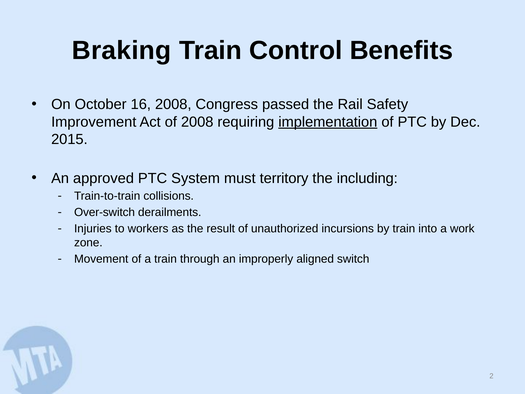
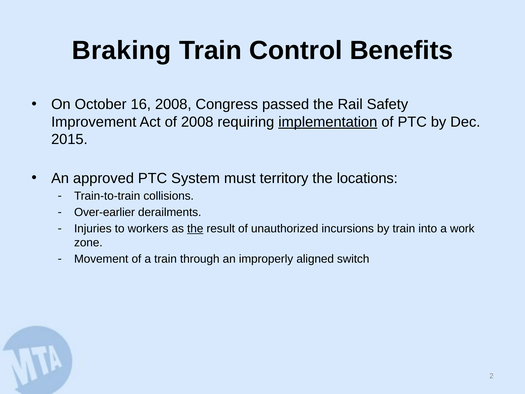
including: including -> locations
Over-switch: Over-switch -> Over-earlier
the at (195, 229) underline: none -> present
